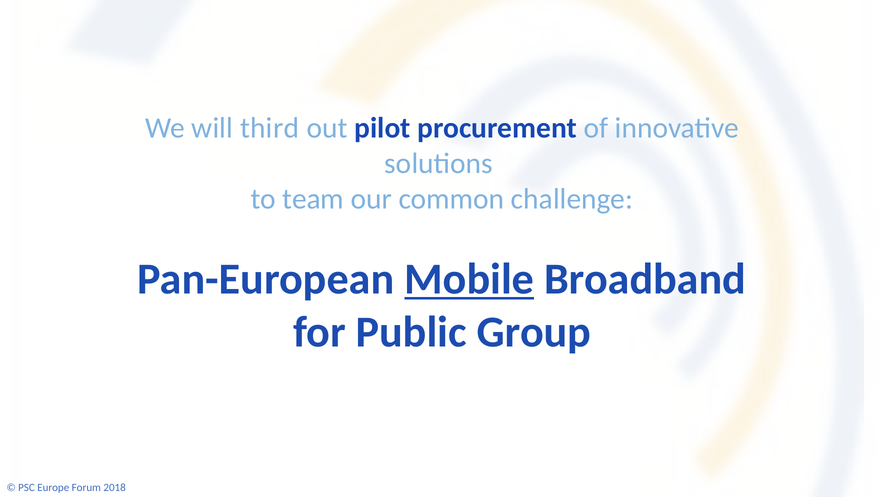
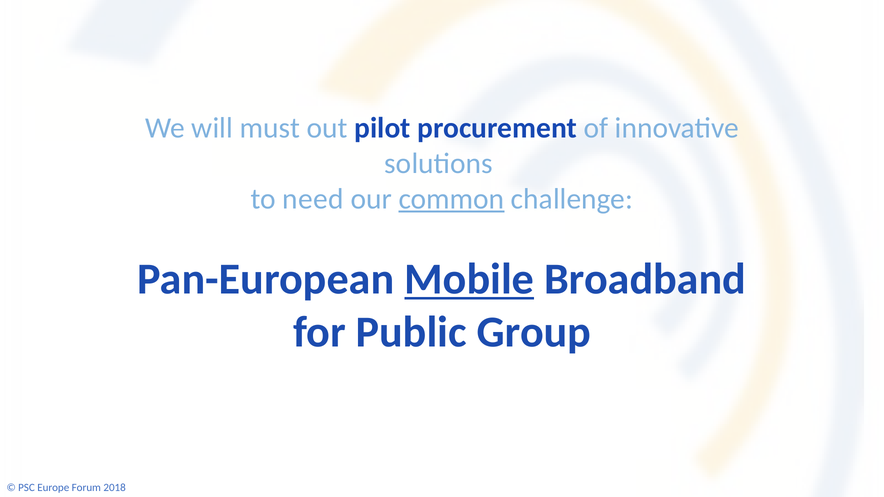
third: third -> must
team: team -> need
common underline: none -> present
